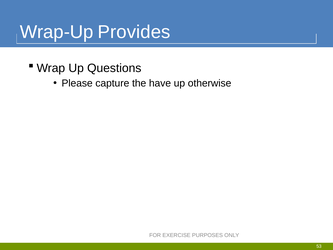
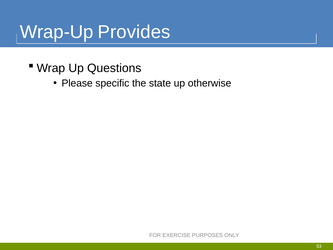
capture: capture -> specific
have: have -> state
